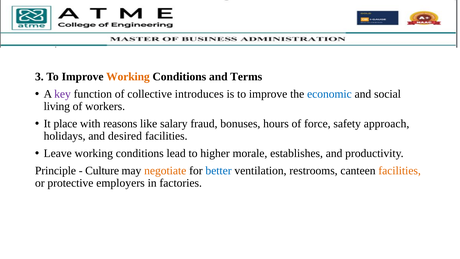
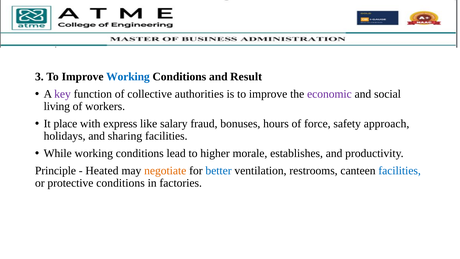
Working at (128, 77) colour: orange -> blue
Terms: Terms -> Result
introduces: introduces -> authorities
economic colour: blue -> purple
reasons: reasons -> express
desired: desired -> sharing
Leave: Leave -> While
Culture: Culture -> Heated
facilities at (400, 170) colour: orange -> blue
protective employers: employers -> conditions
